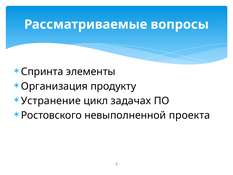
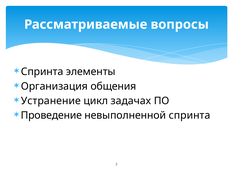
продукту: продукту -> общения
Ростовского: Ростовского -> Проведение
невыполненной проекта: проекта -> спринта
